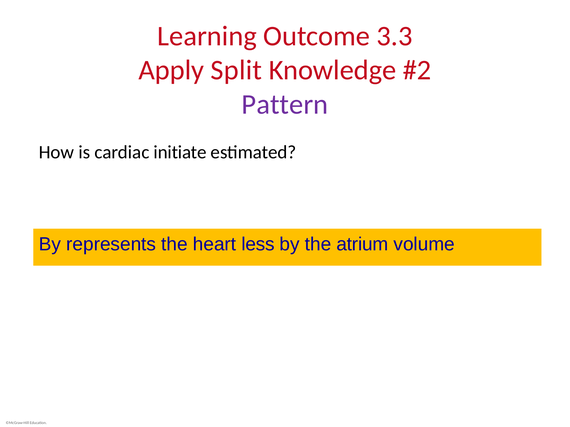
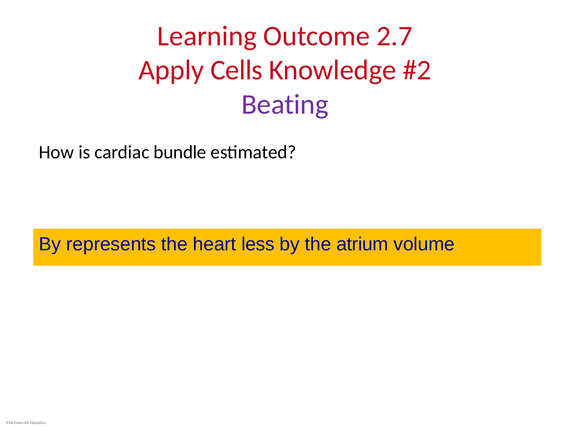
3.3: 3.3 -> 2.7
Split: Split -> Cells
Pattern: Pattern -> Beating
initiate: initiate -> bundle
